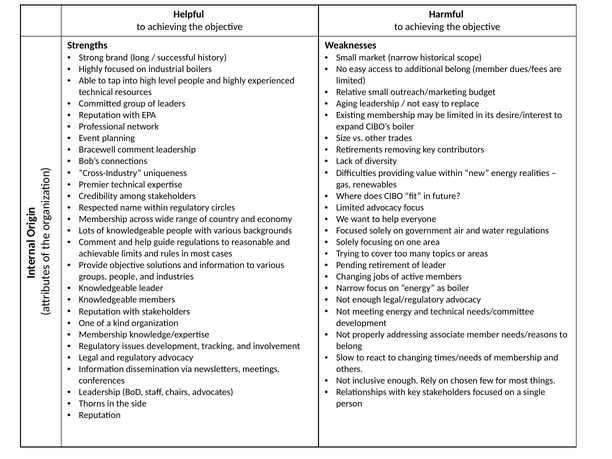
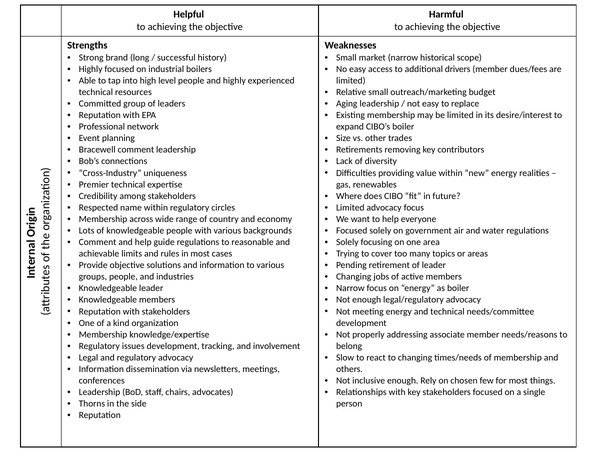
additional belong: belong -> drivers
